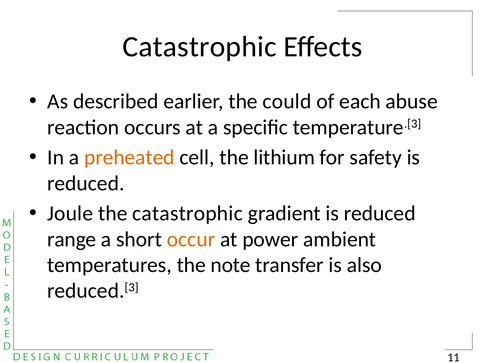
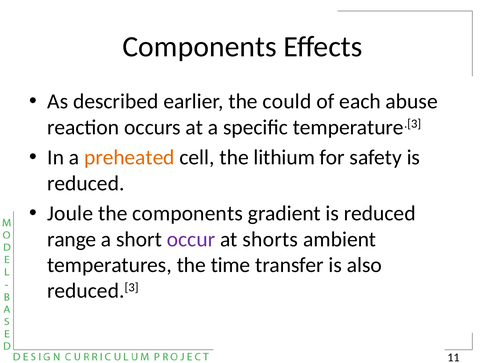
Catastrophic at (200, 47): Catastrophic -> Components
the catastrophic: catastrophic -> components
occur colour: orange -> purple
power: power -> shorts
note: note -> time
